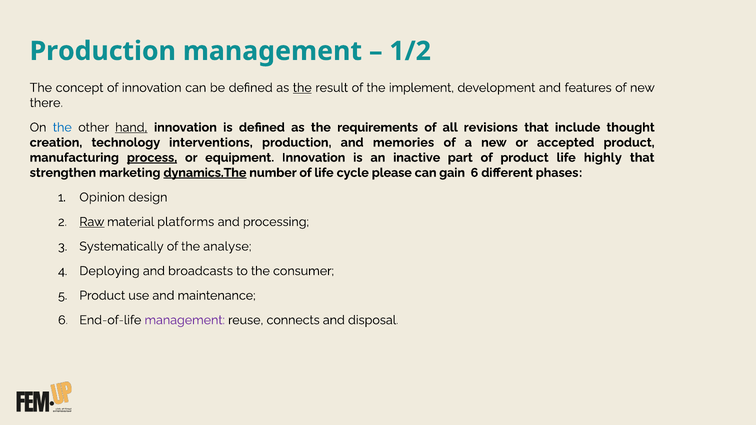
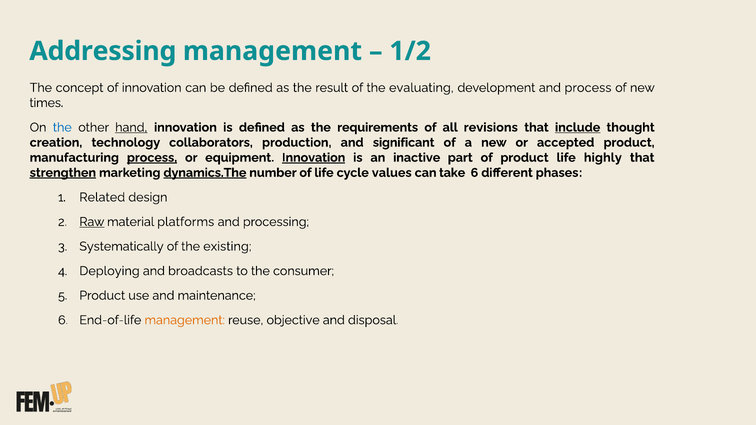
Production at (103, 51): Production -> Addressing
the at (302, 88) underline: present -> none
implement: implement -> evaluating
and features: features -> process
there: there -> times
include underline: none -> present
interventions: interventions -> collaborators
memories: memories -> significant
Innovation at (314, 158) underline: none -> present
strengthen underline: none -> present
please: please -> values
gain: gain -> take
Opinion: Opinion -> Related
analyse: analyse -> existing
management at (185, 320) colour: purple -> orange
connects: connects -> objective
